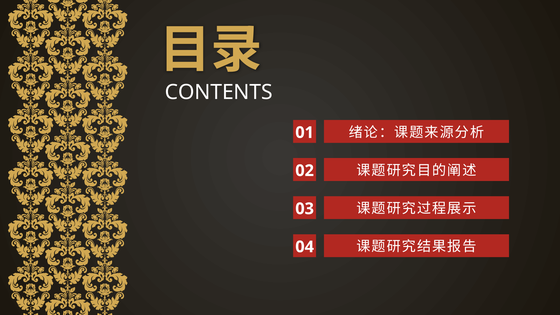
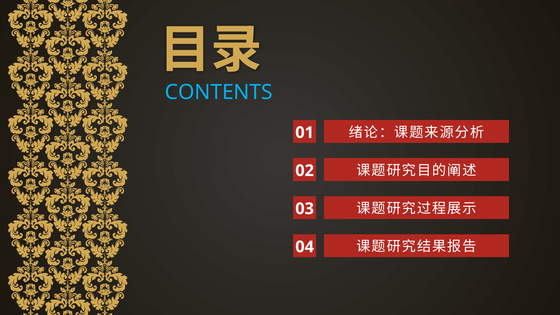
CONTENTS colour: white -> light blue
